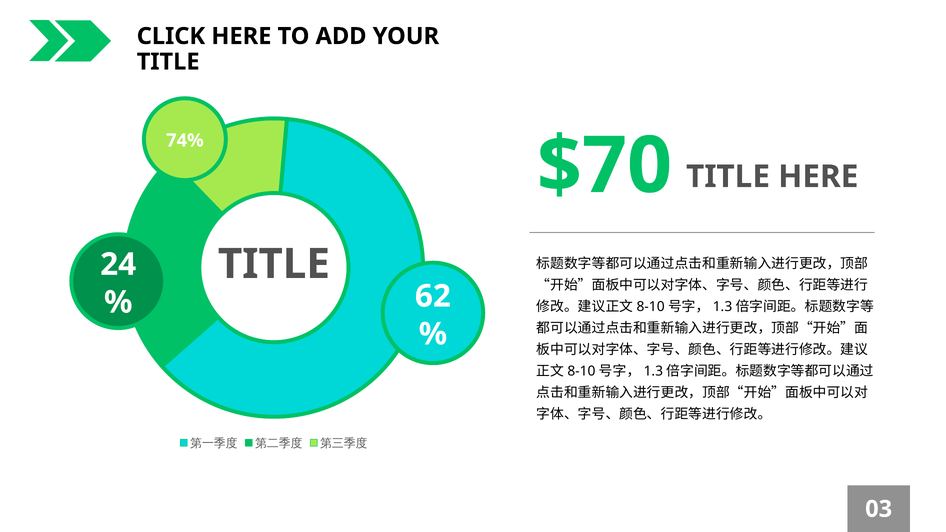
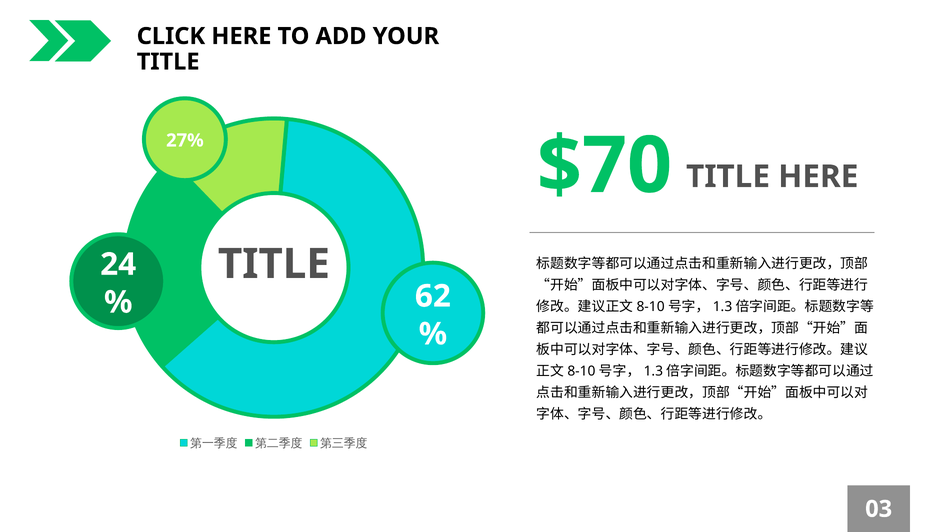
74%: 74% -> 27%
